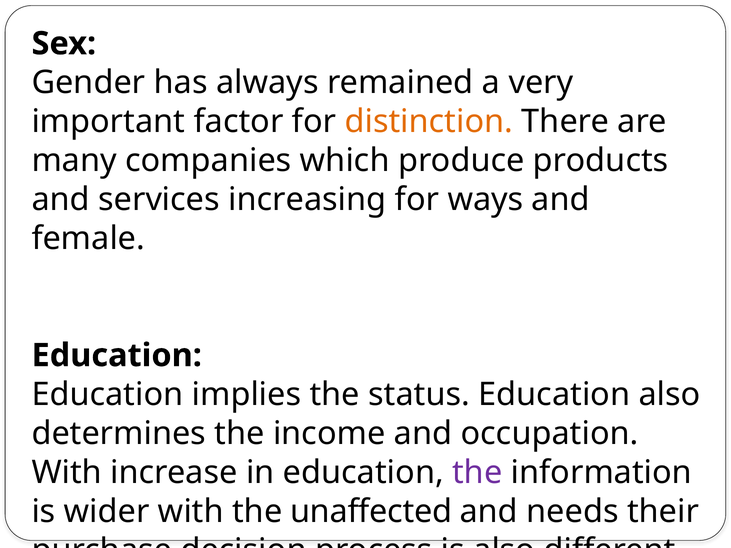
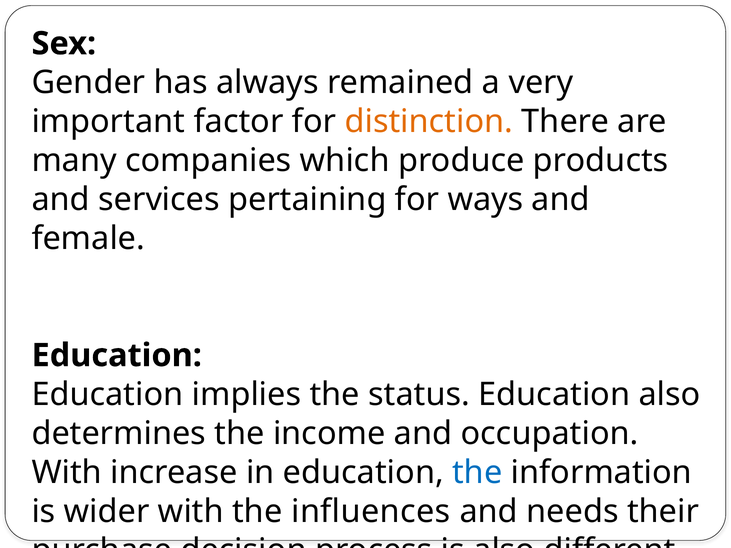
increasing: increasing -> pertaining
the at (477, 473) colour: purple -> blue
unaffected: unaffected -> influences
